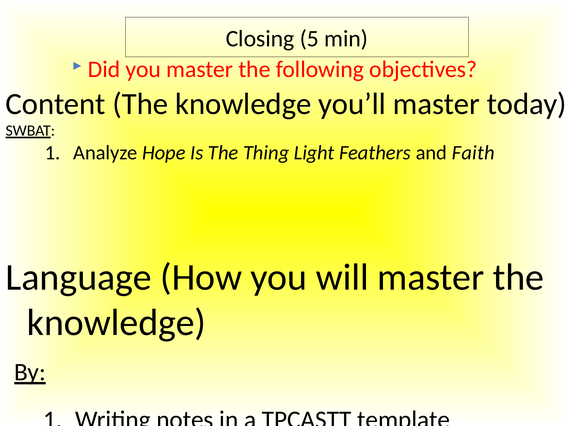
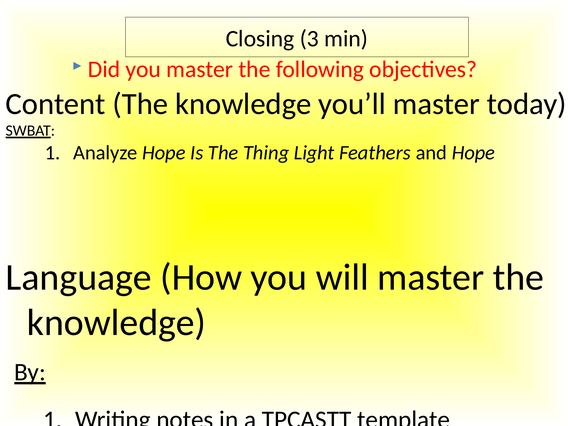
5: 5 -> 3
and Faith: Faith -> Hope
